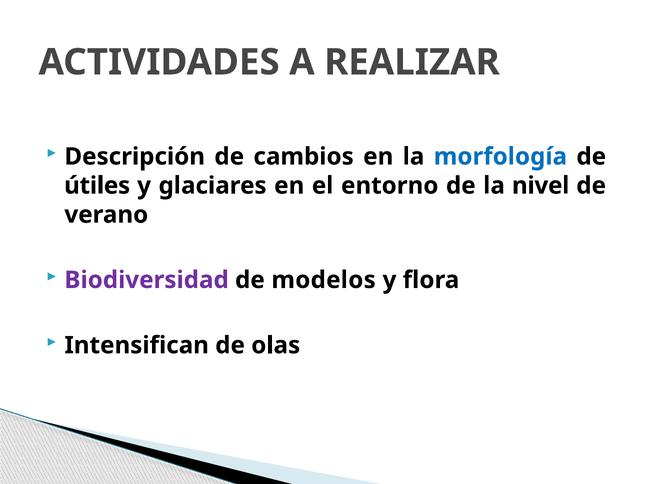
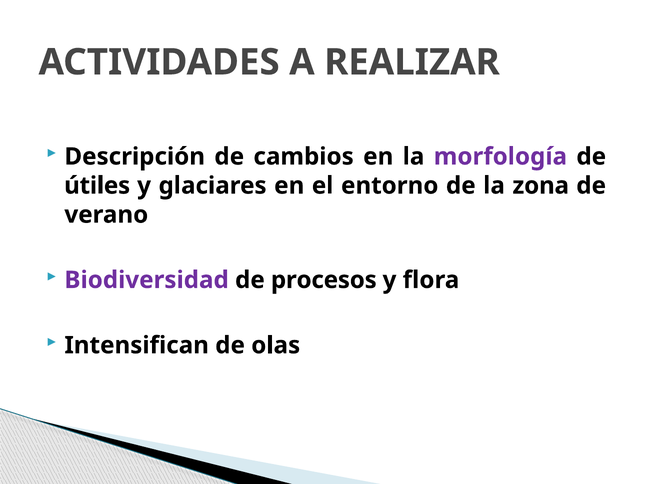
morfología colour: blue -> purple
nivel: nivel -> zona
modelos: modelos -> procesos
